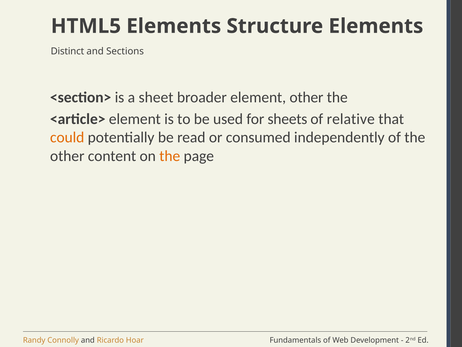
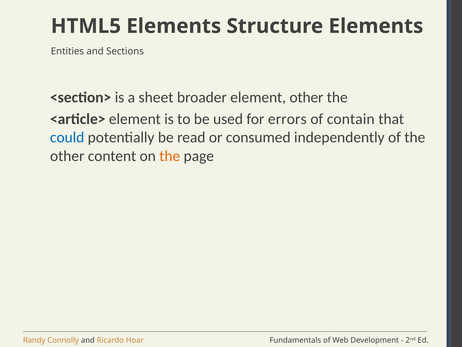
Distinct: Distinct -> Entities
sheets: sheets -> errors
relative: relative -> contain
could colour: orange -> blue
